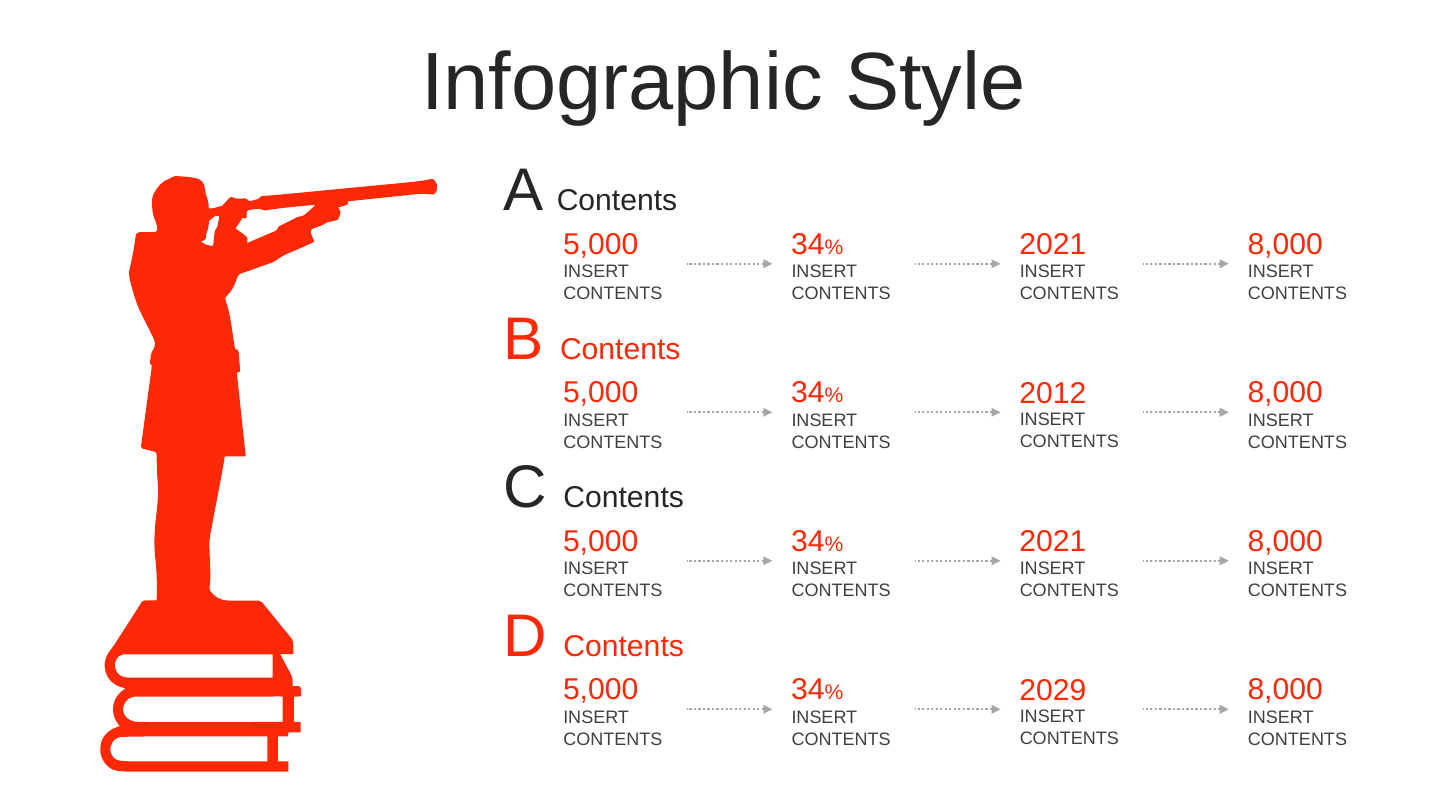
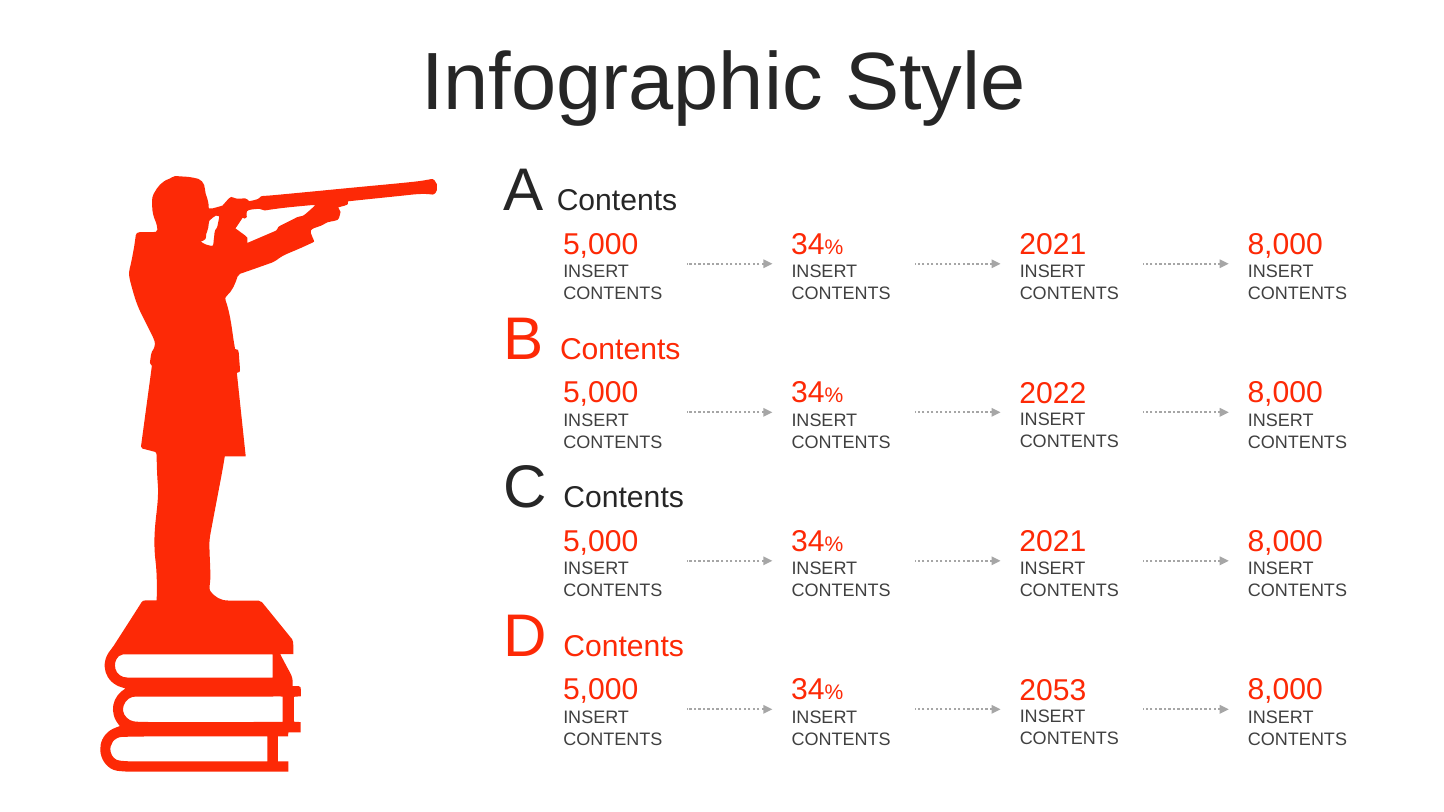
2012: 2012 -> 2022
2029: 2029 -> 2053
